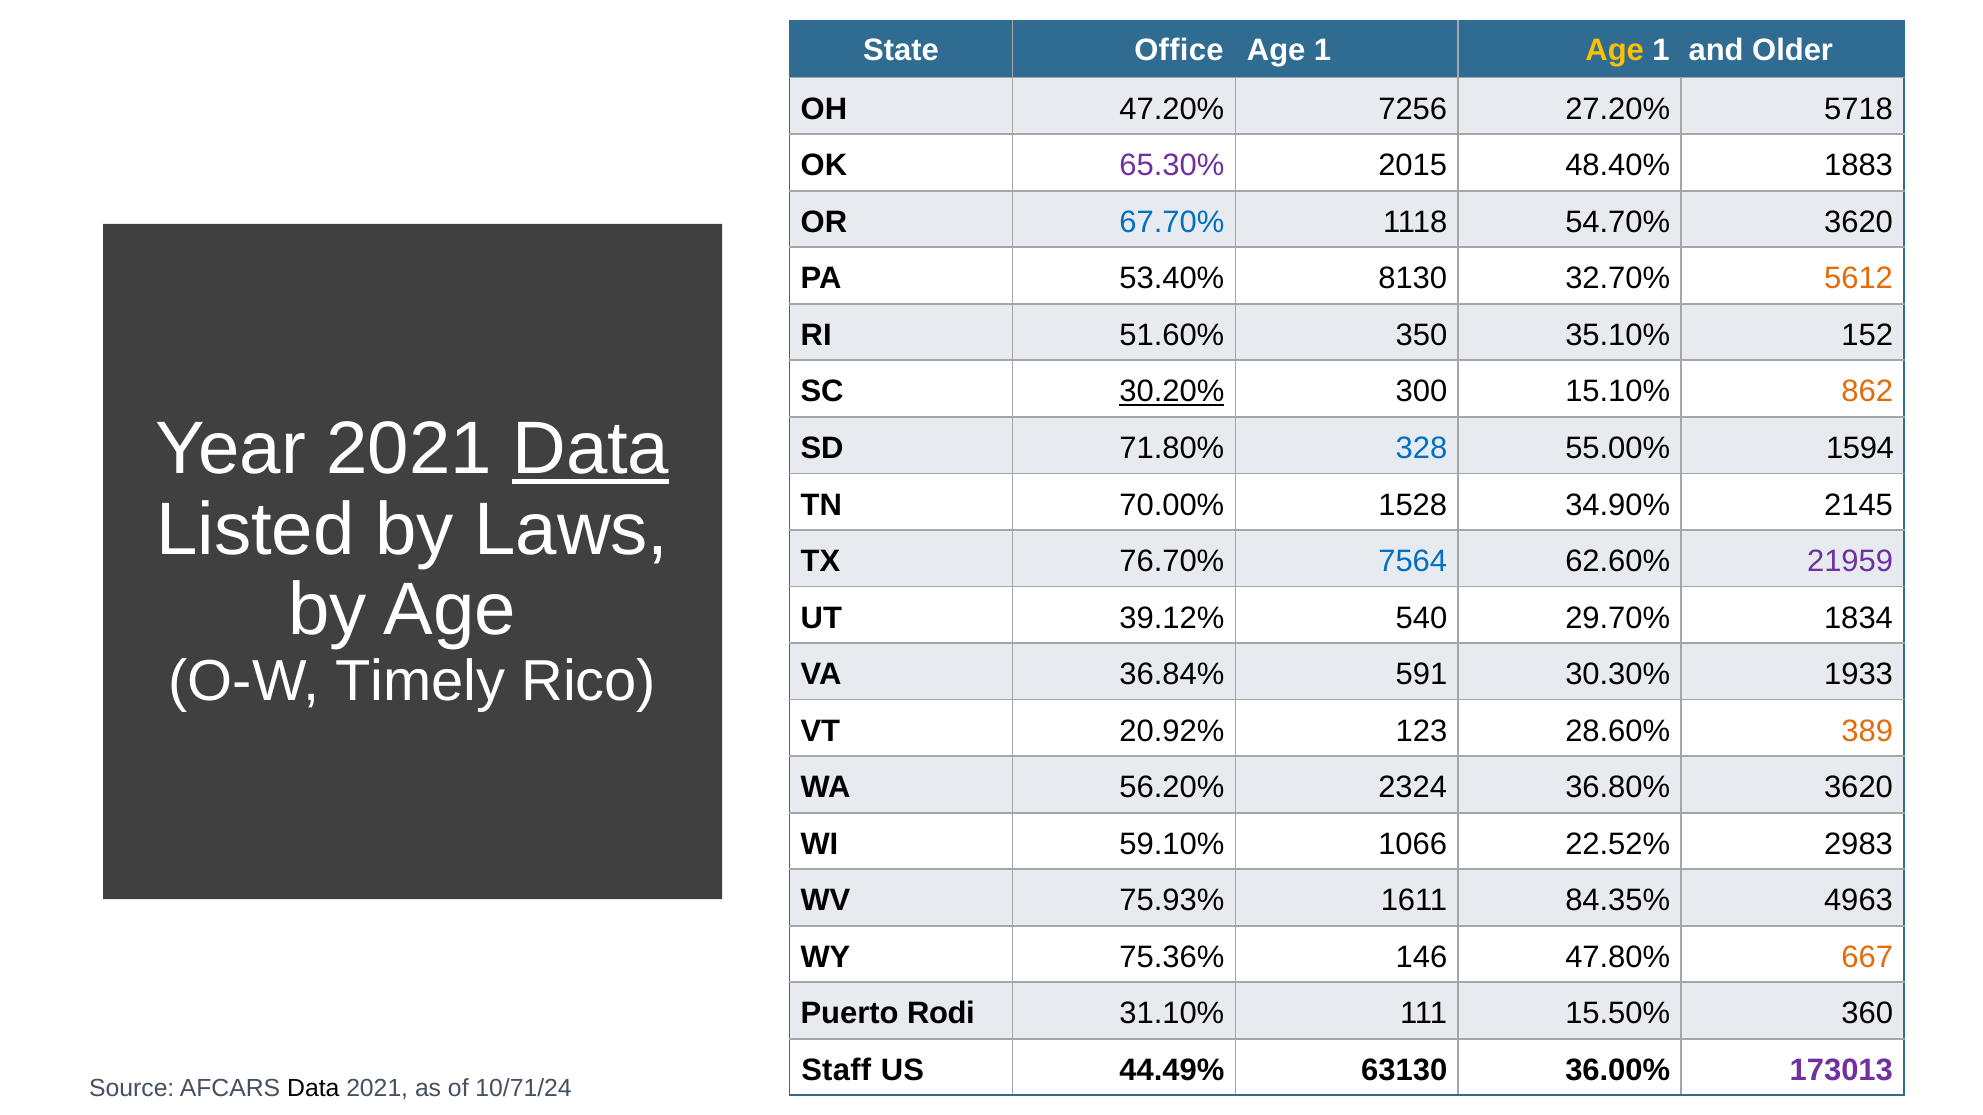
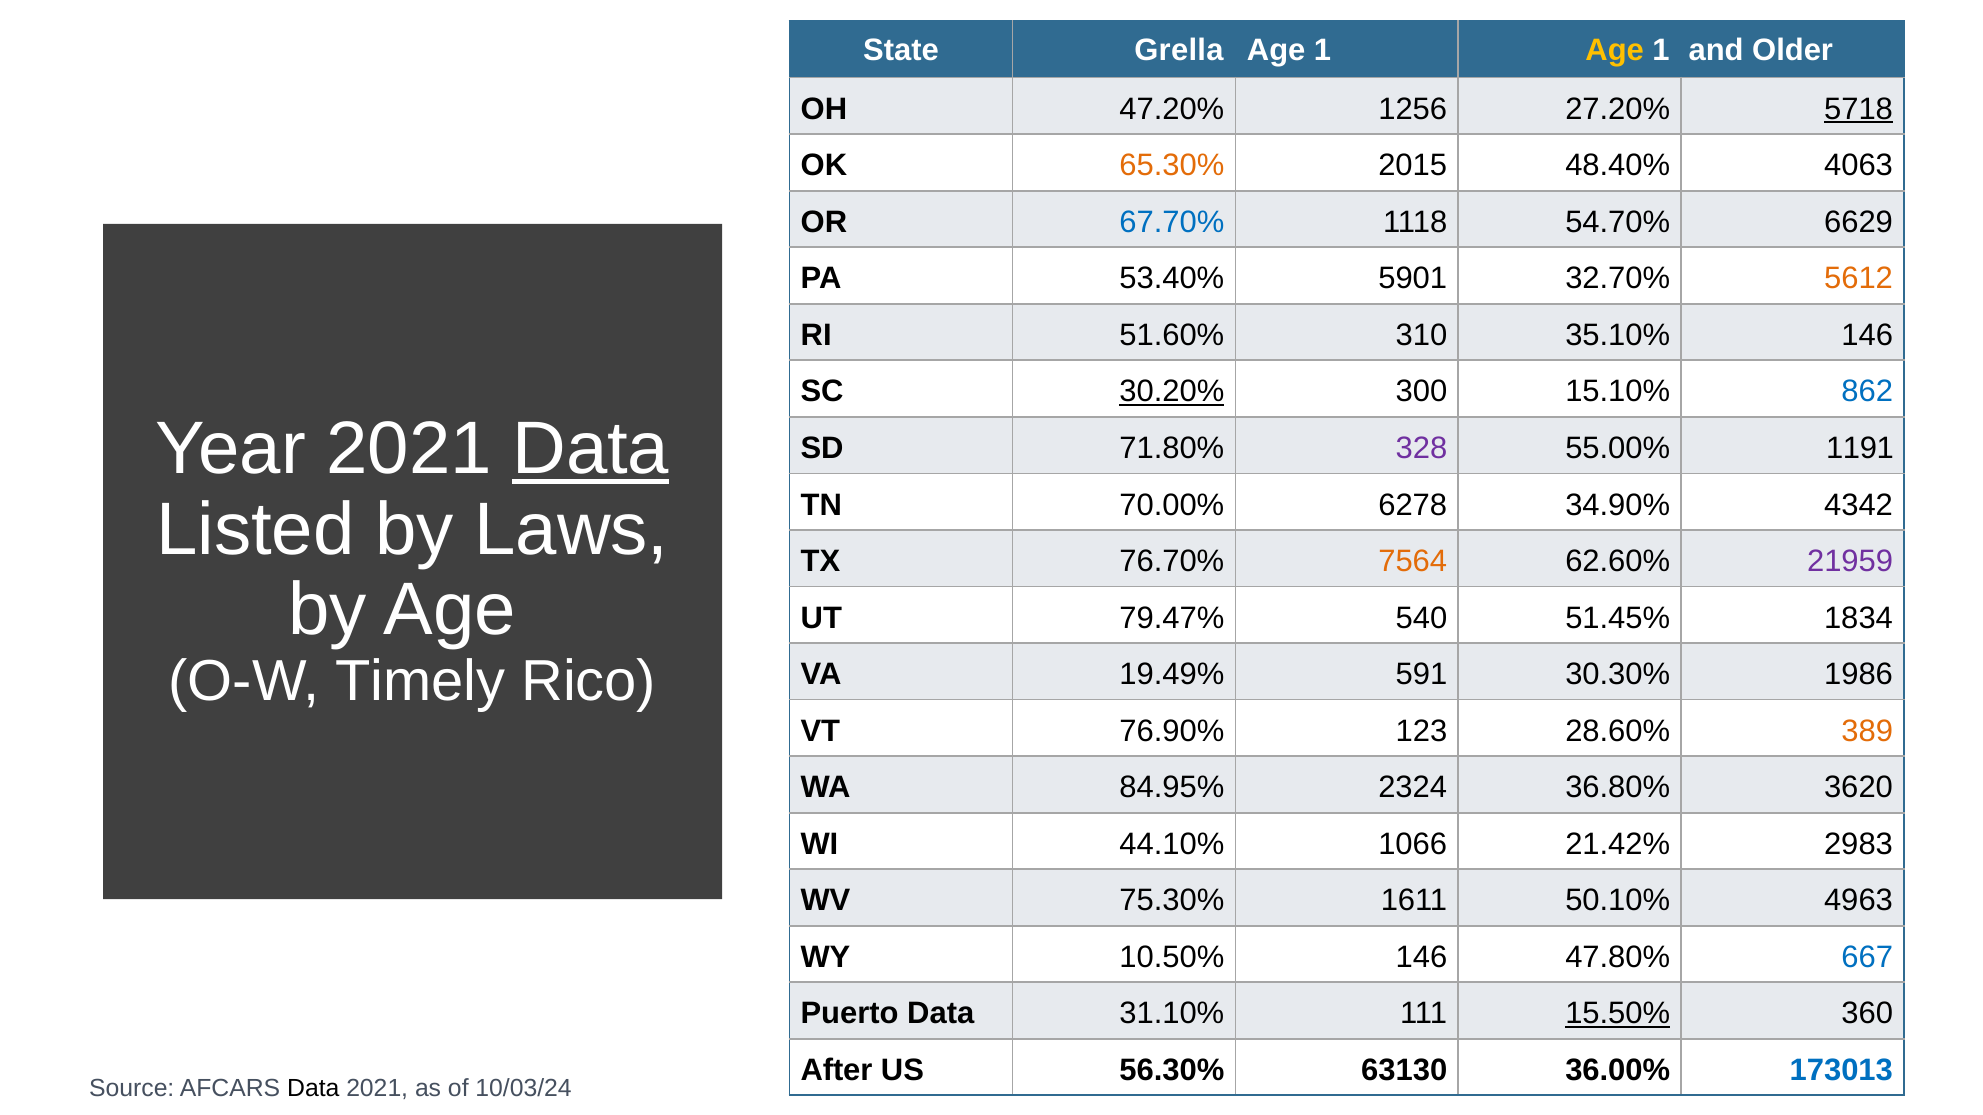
Office: Office -> Grella
7256: 7256 -> 1256
5718 underline: none -> present
65.30% colour: purple -> orange
1883: 1883 -> 4063
54.70% 3620: 3620 -> 6629
8130: 8130 -> 5901
350: 350 -> 310
35.10% 152: 152 -> 146
862 colour: orange -> blue
328 colour: blue -> purple
1594: 1594 -> 1191
1528: 1528 -> 6278
2145: 2145 -> 4342
7564 colour: blue -> orange
39.12%: 39.12% -> 79.47%
29.70%: 29.70% -> 51.45%
36.84%: 36.84% -> 19.49%
1933: 1933 -> 1986
20.92%: 20.92% -> 76.90%
56.20%: 56.20% -> 84.95%
59.10%: 59.10% -> 44.10%
22.52%: 22.52% -> 21.42%
75.93%: 75.93% -> 75.30%
84.35%: 84.35% -> 50.10%
75.36%: 75.36% -> 10.50%
667 colour: orange -> blue
Puerto Rodi: Rodi -> Data
15.50% underline: none -> present
Staff: Staff -> After
44.49%: 44.49% -> 56.30%
173013 colour: purple -> blue
10/71/24: 10/71/24 -> 10/03/24
